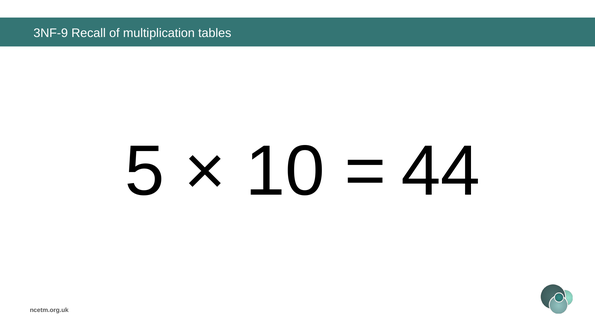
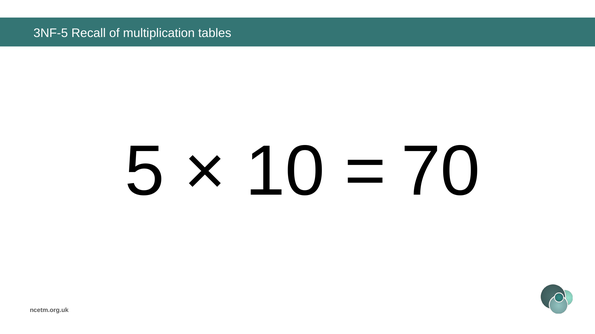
3NF-9: 3NF-9 -> 3NF-5
44: 44 -> 70
